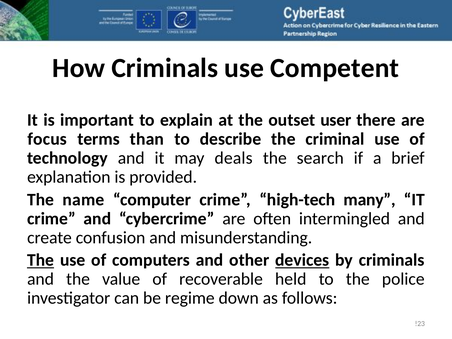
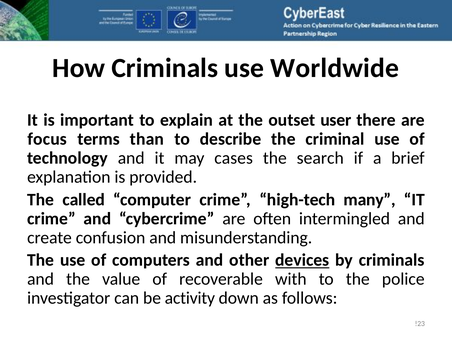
Competent: Competent -> Worldwide
deals: deals -> cases
name: name -> called
The at (41, 260) underline: present -> none
held: held -> with
regime: regime -> activity
